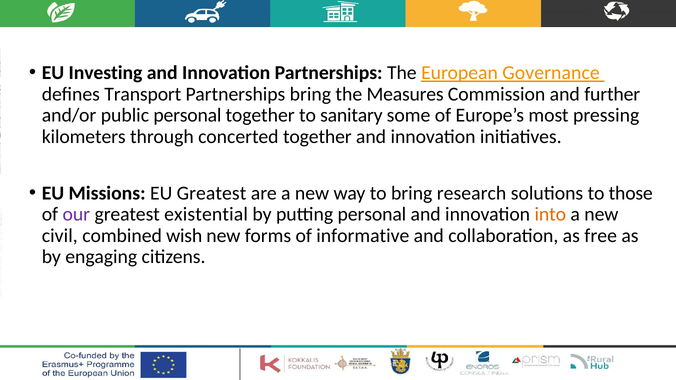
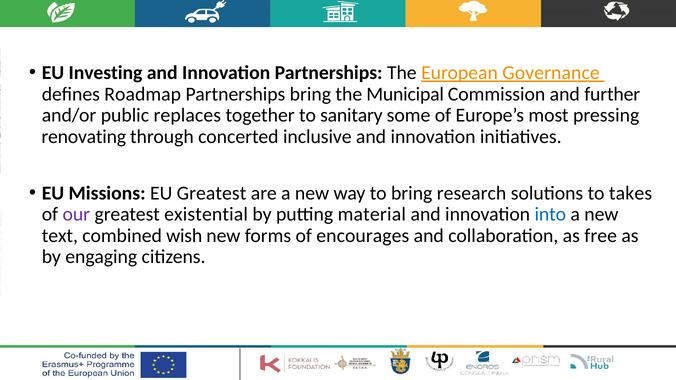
Transport: Transport -> Roadmap
Measures: Measures -> Municipal
public personal: personal -> replaces
kilometers: kilometers -> renovating
concerted together: together -> inclusive
those: those -> takes
putting personal: personal -> material
into colour: orange -> blue
civil: civil -> text
informative: informative -> encourages
